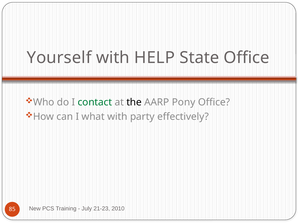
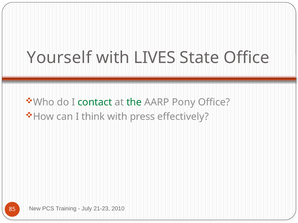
HELP: HELP -> LIVES
the colour: black -> green
what: what -> think
party: party -> press
